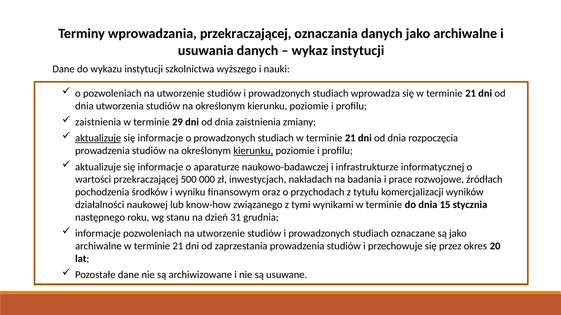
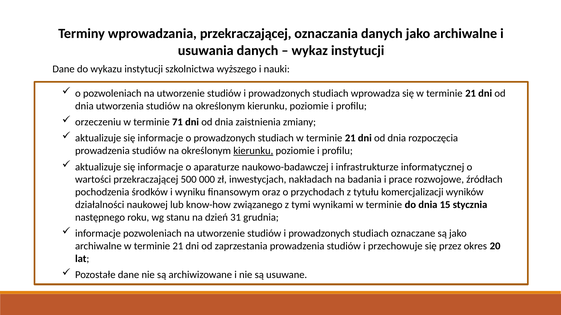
zaistnienia at (98, 122): zaistnienia -> orzeczeniu
29: 29 -> 71
aktualizuje at (98, 138) underline: present -> none
